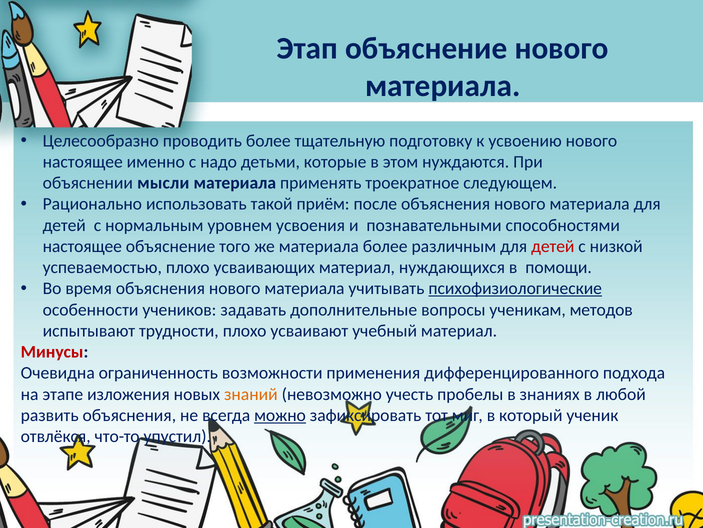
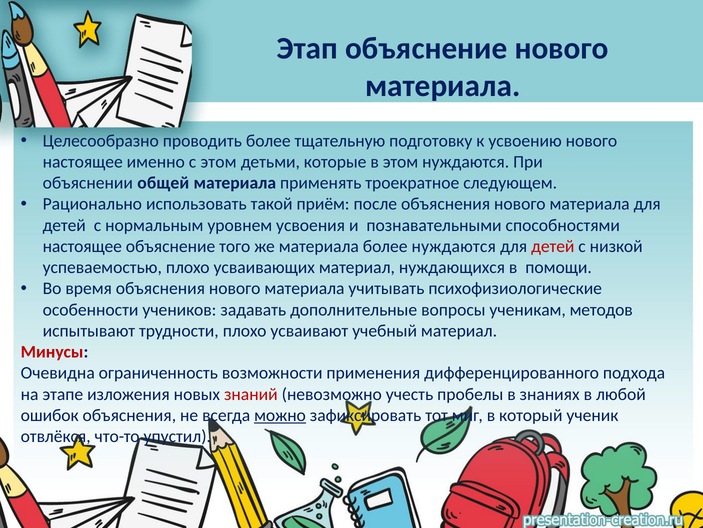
с надо: надо -> этом
мысли: мысли -> общей
более различным: различным -> нуждаются
психофизиологические underline: present -> none
знаний colour: orange -> red
развить: развить -> ошибок
